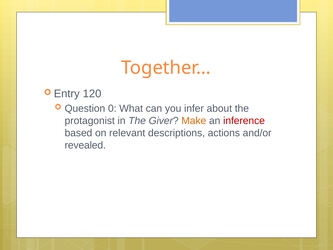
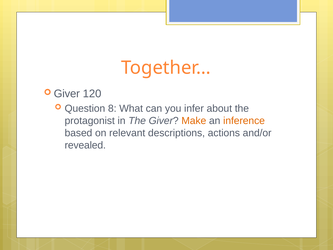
Entry at (67, 94): Entry -> Giver
0: 0 -> 8
inference colour: red -> orange
